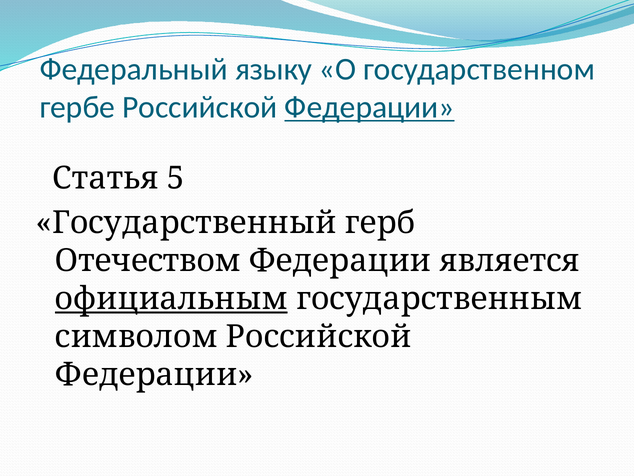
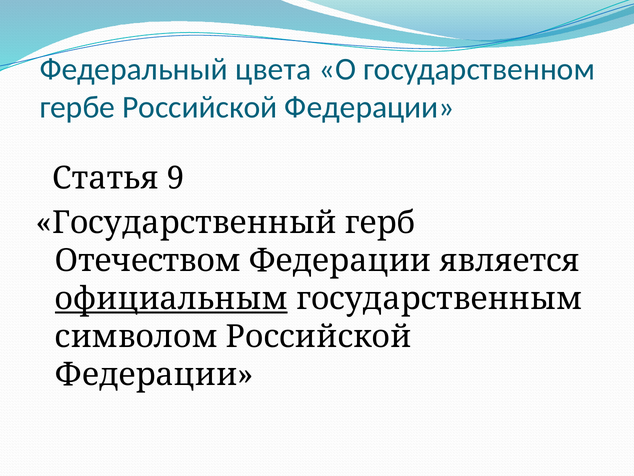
языку: языку -> цвета
Федерации at (370, 107) underline: present -> none
5: 5 -> 9
